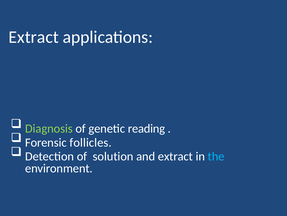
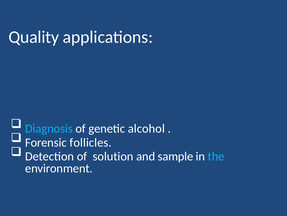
Extract at (34, 37): Extract -> Quality
Diagnosis colour: light green -> light blue
reading: reading -> alcohol
and extract: extract -> sample
